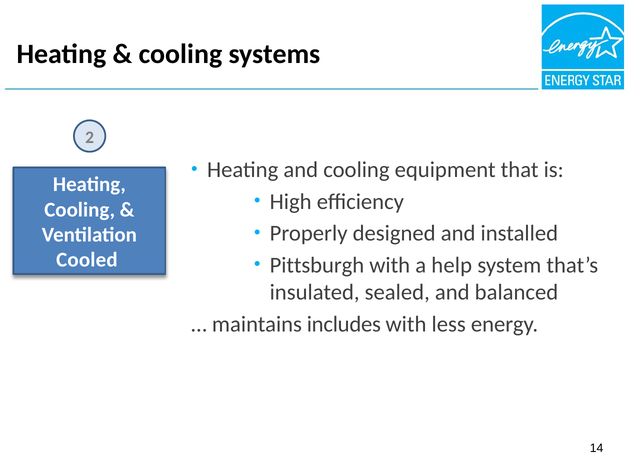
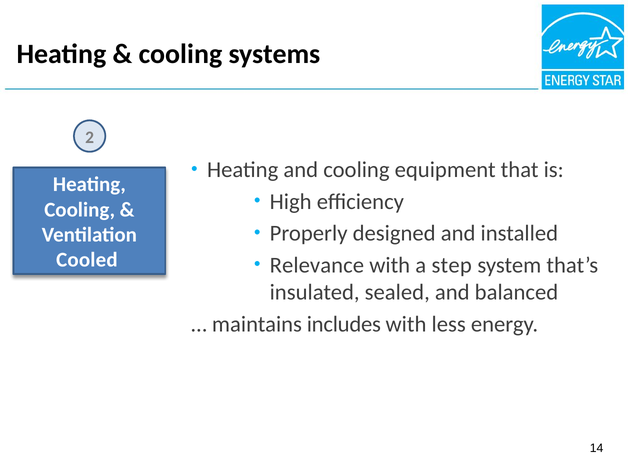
Pittsburgh: Pittsburgh -> Relevance
help: help -> step
